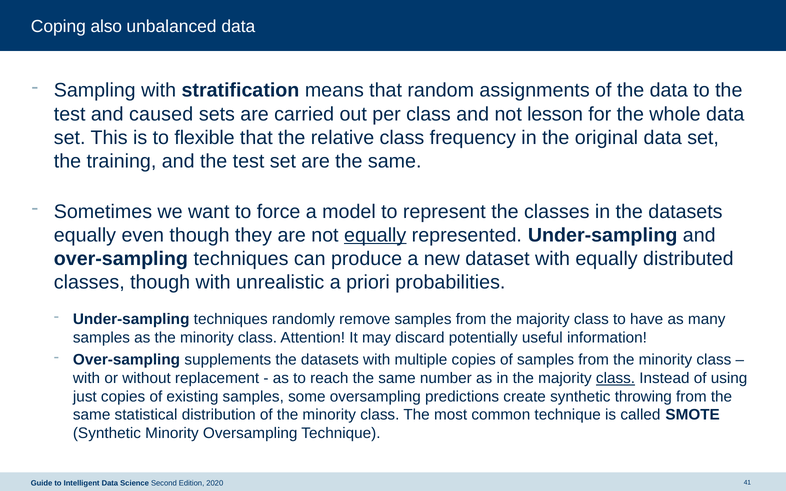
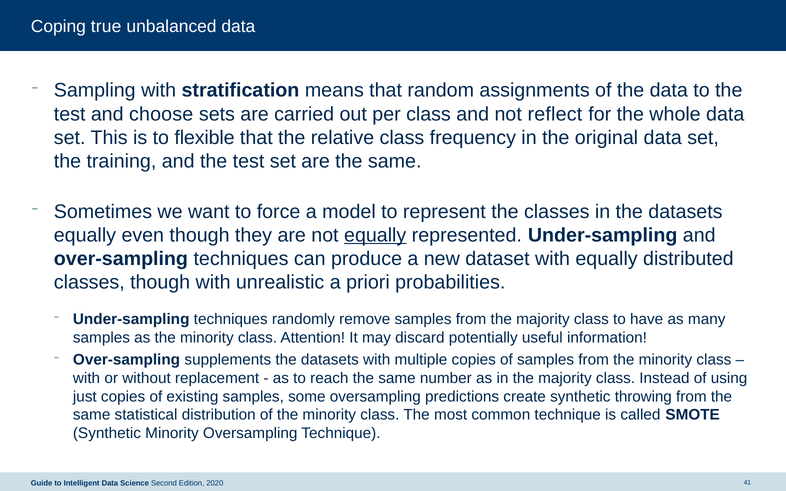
also: also -> true
caused: caused -> choose
lesson: lesson -> reflect
class at (616, 378) underline: present -> none
